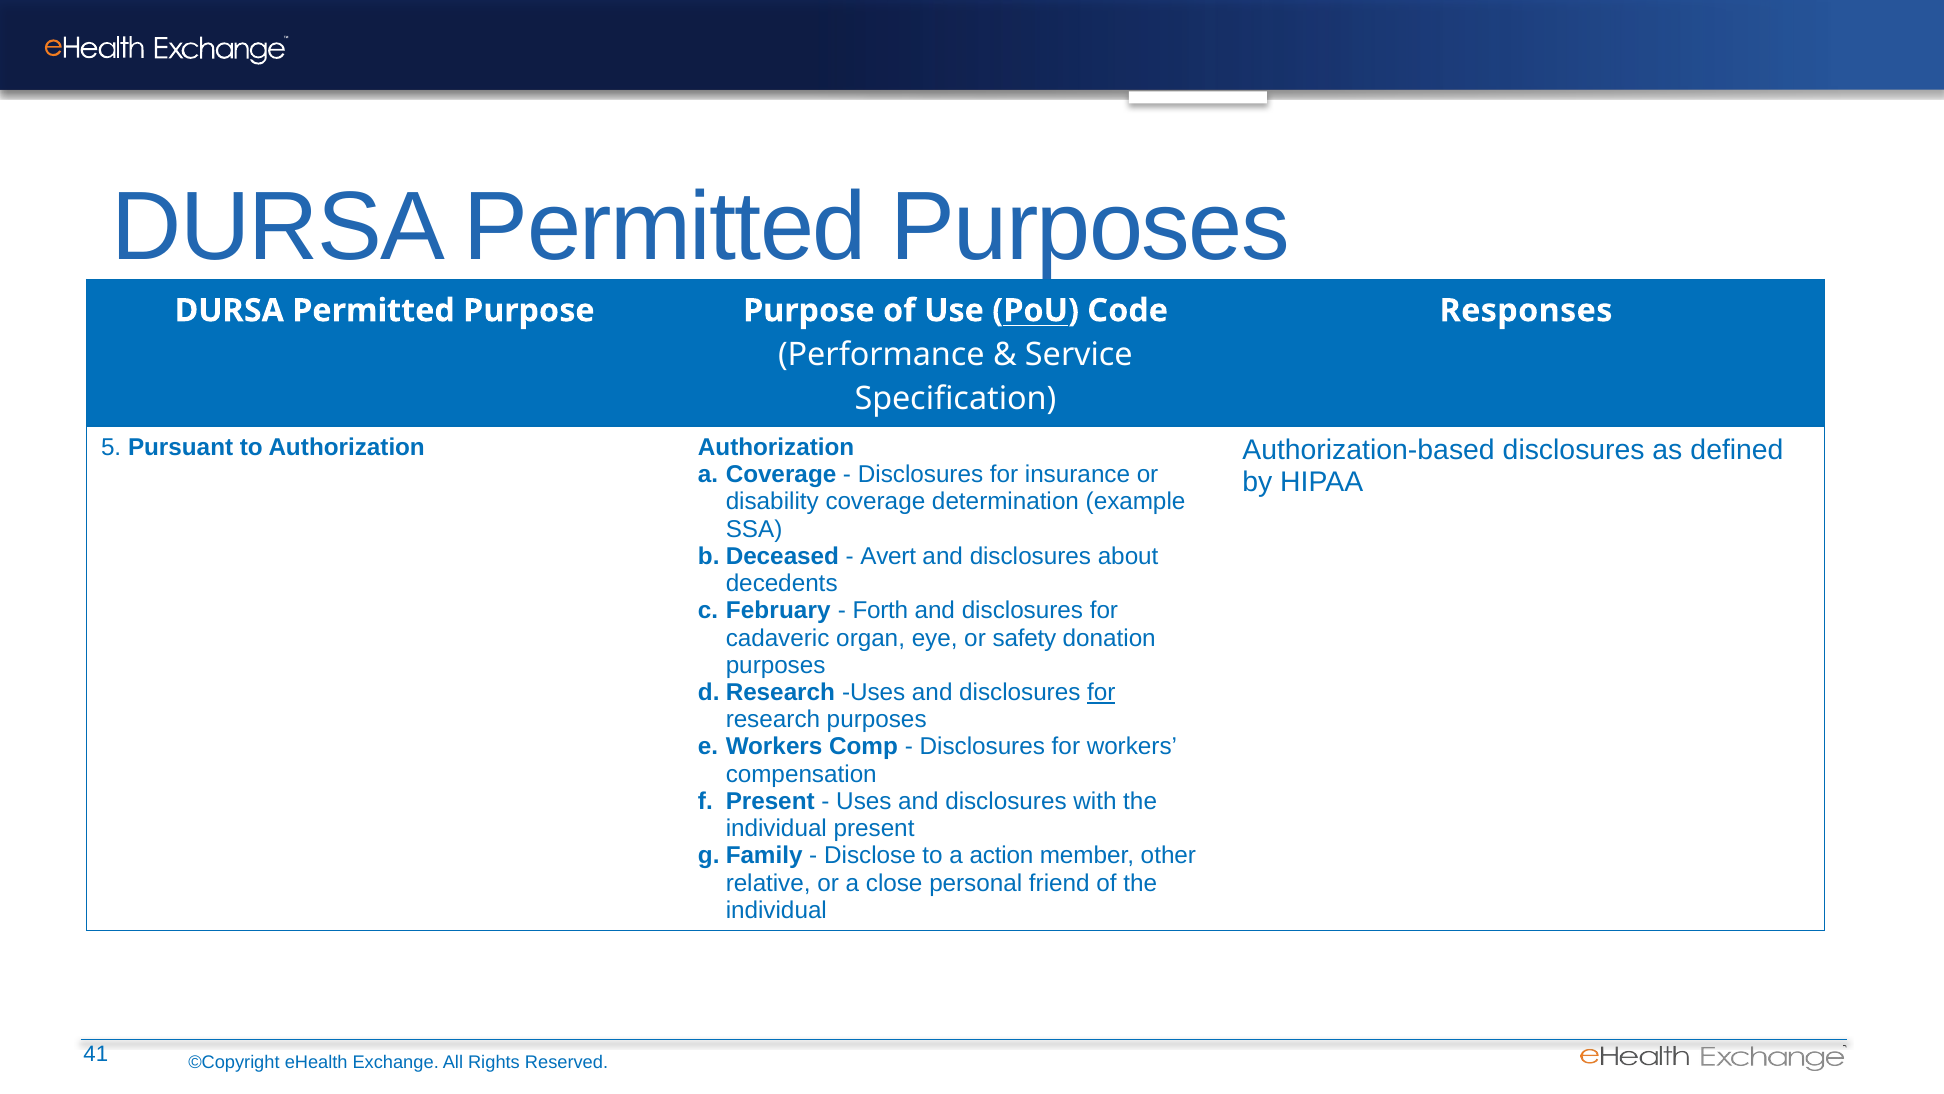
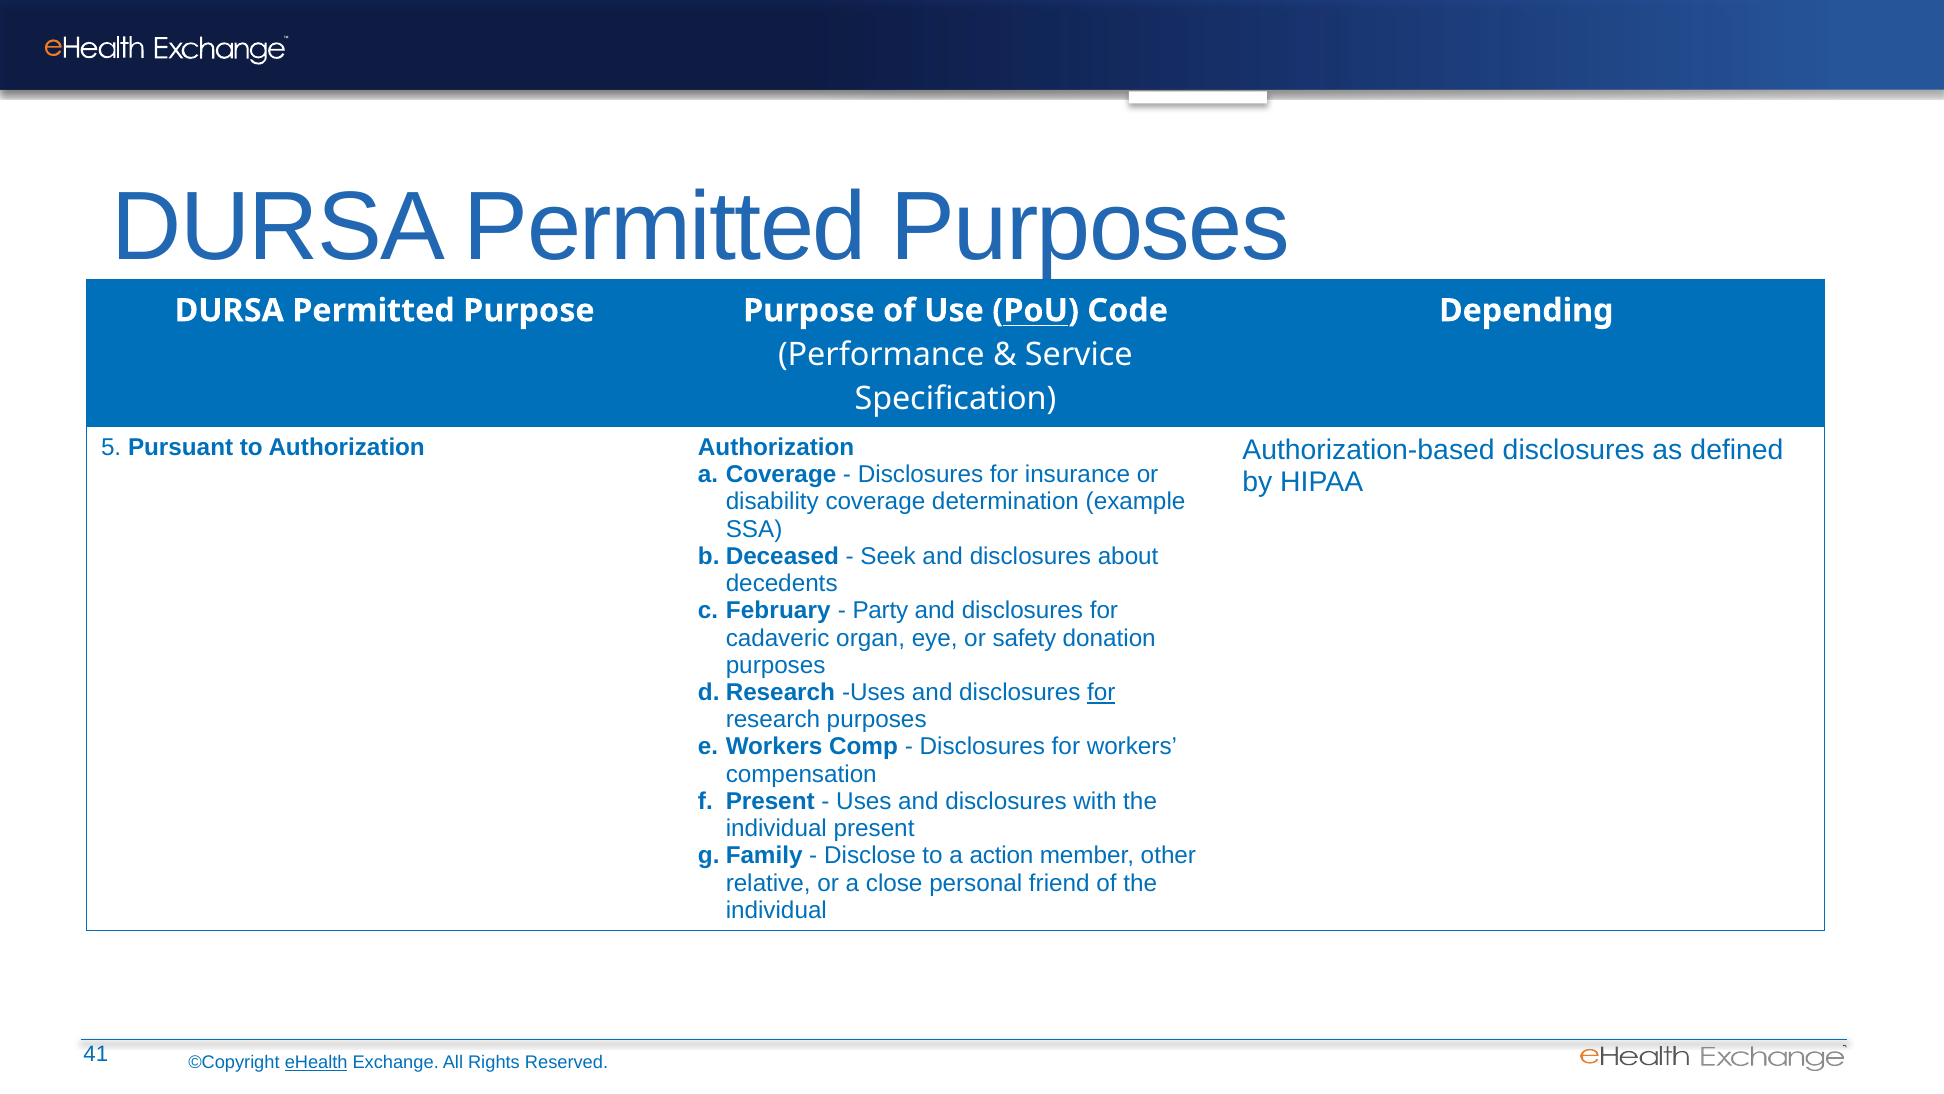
Responses: Responses -> Depending
Avert: Avert -> Seek
Forth: Forth -> Party
eHealth underline: none -> present
